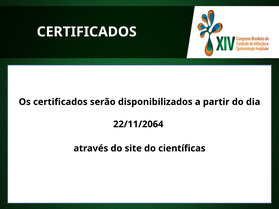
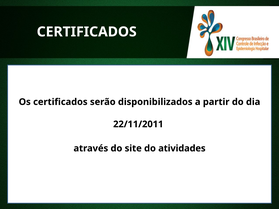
22/11/2064: 22/11/2064 -> 22/11/2011
científicas: científicas -> atividades
